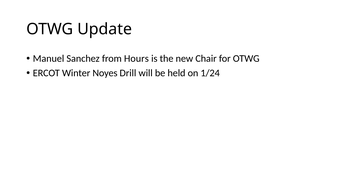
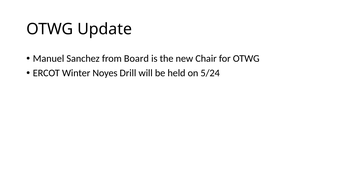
Hours: Hours -> Board
1/24: 1/24 -> 5/24
